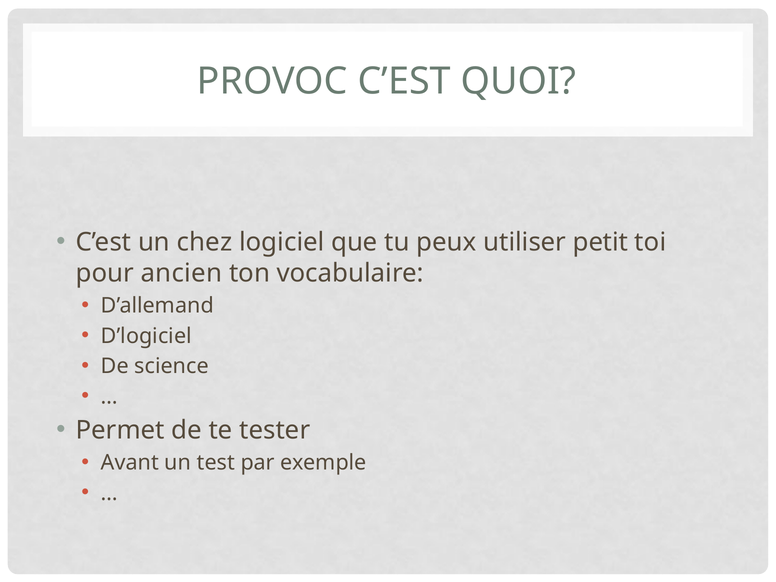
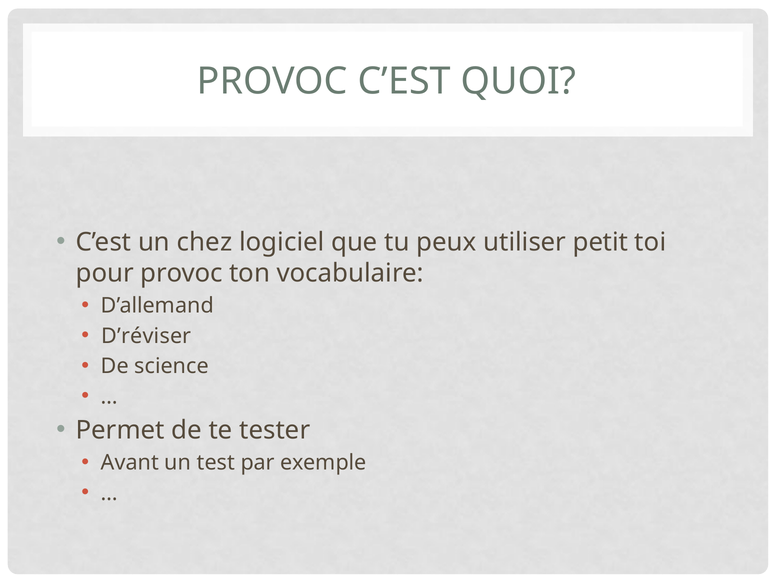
pour ancien: ancien -> provoc
D’logiciel: D’logiciel -> D’réviser
